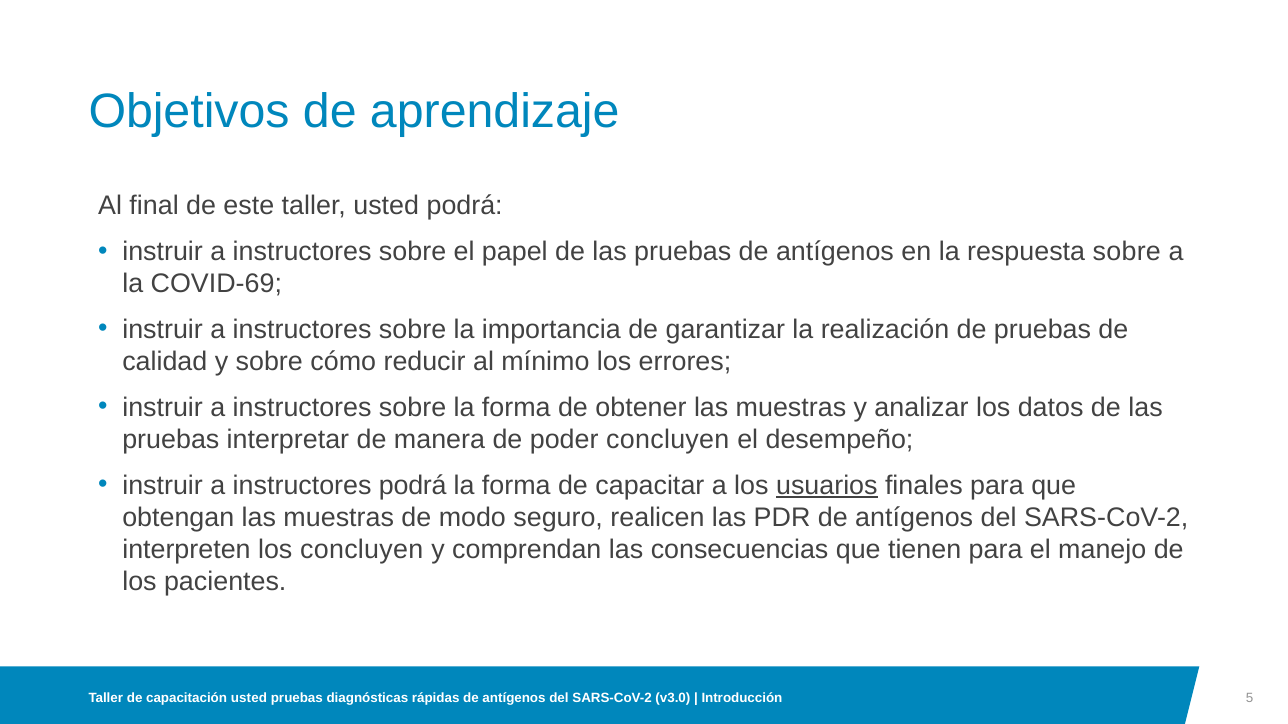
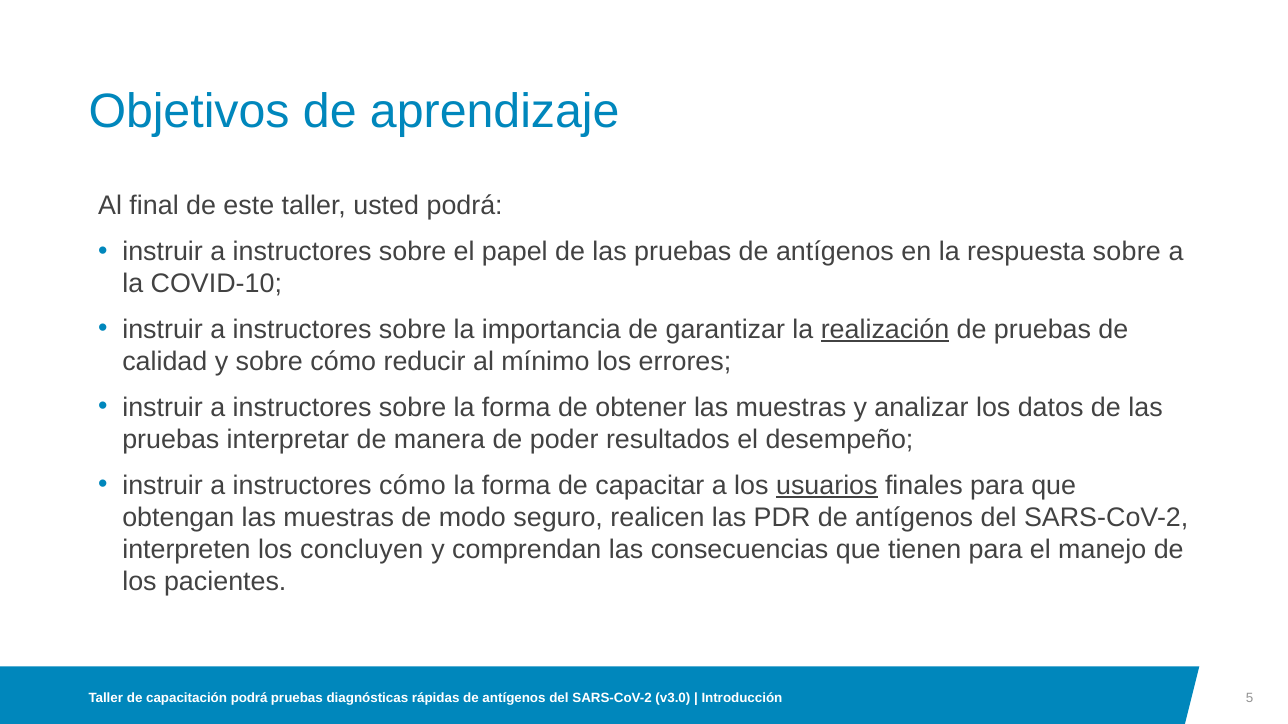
COVID-69: COVID-69 -> COVID-10
realización underline: none -> present
poder concluyen: concluyen -> resultados
instructores podrá: podrá -> cómo
capacitación usted: usted -> podrá
